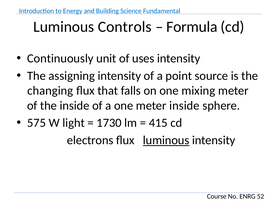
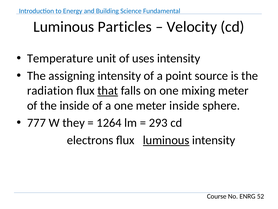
Controls: Controls -> Particles
Formula: Formula -> Velocity
Continuously: Continuously -> Temperature
changing: changing -> radiation
that underline: none -> present
575: 575 -> 777
light: light -> they
1730: 1730 -> 1264
415: 415 -> 293
